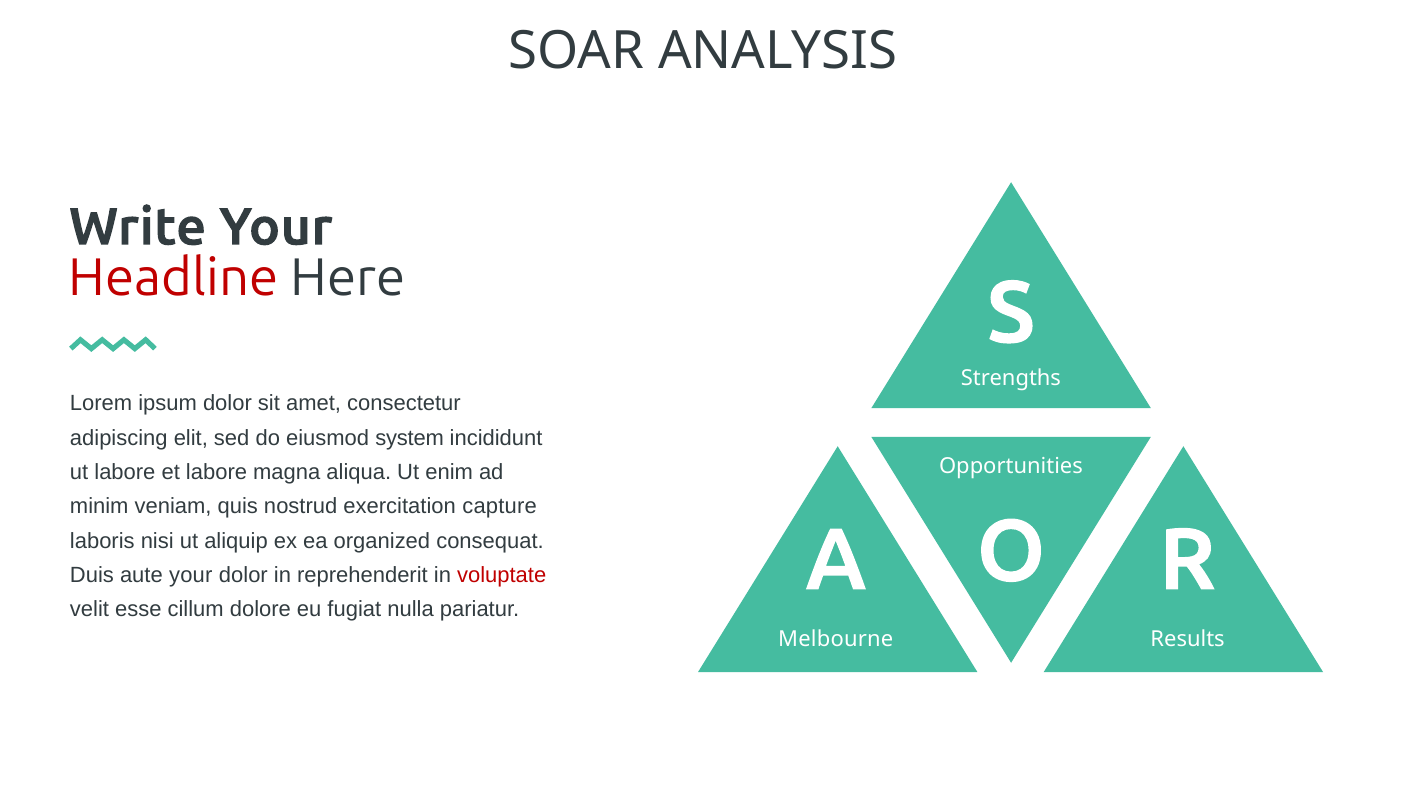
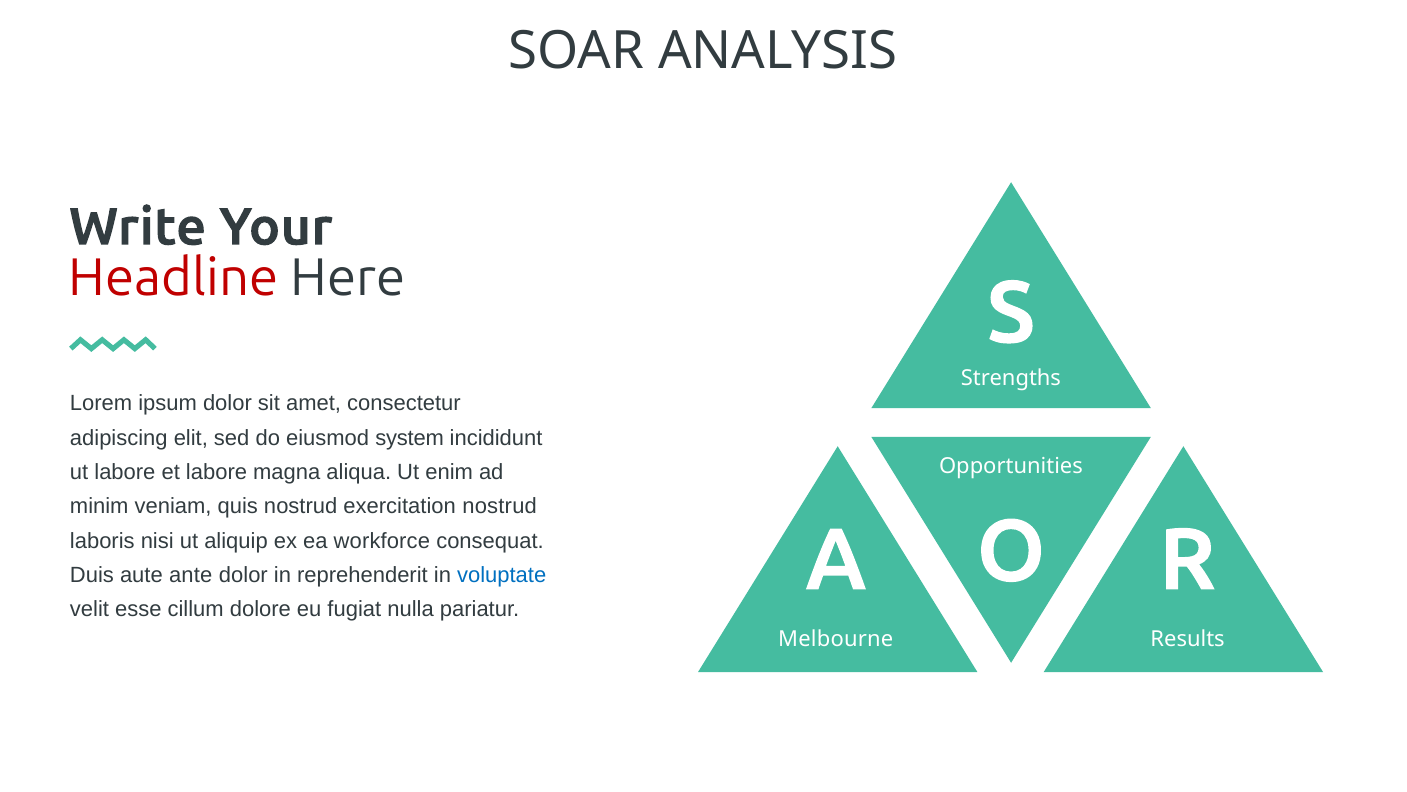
exercitation capture: capture -> nostrud
organized: organized -> workforce
aute your: your -> ante
voluptate colour: red -> blue
